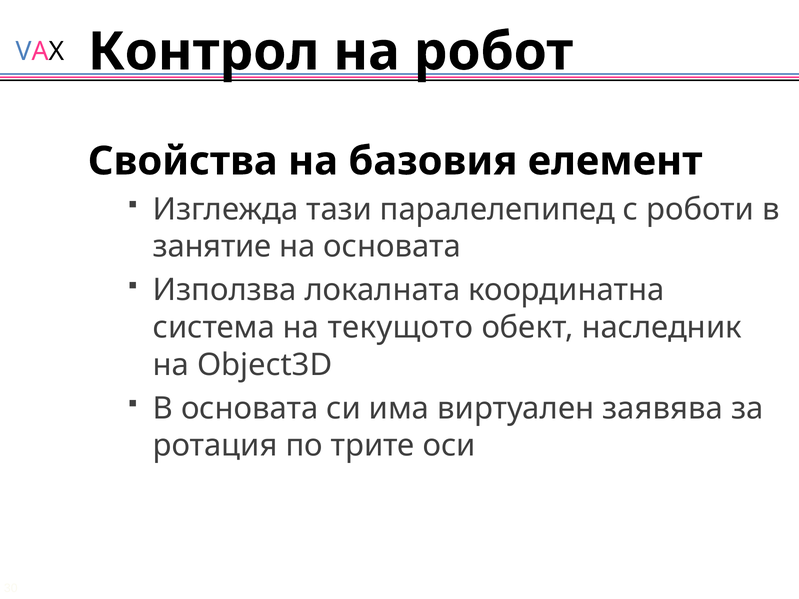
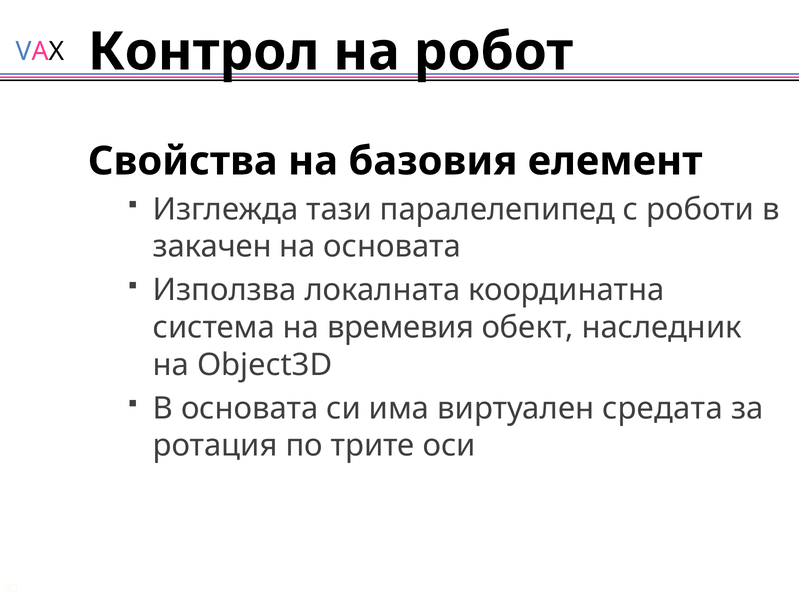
занятие: занятие -> закачен
текущото: текущото -> времевия
заявява: заявява -> средата
